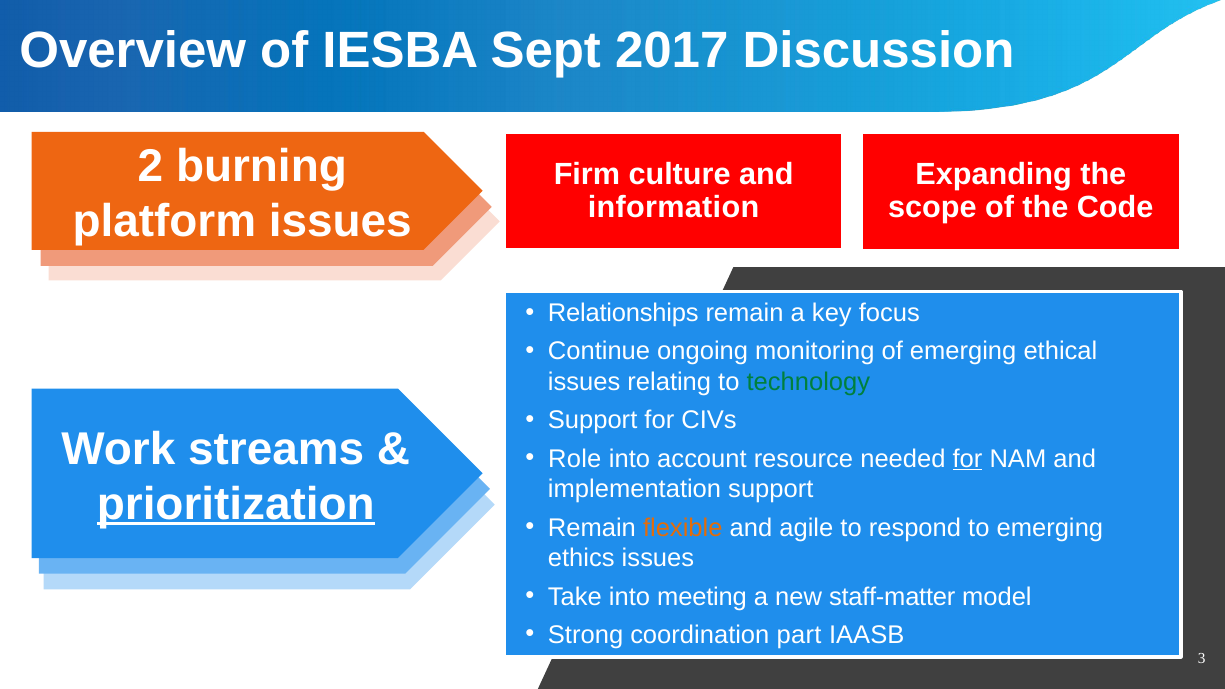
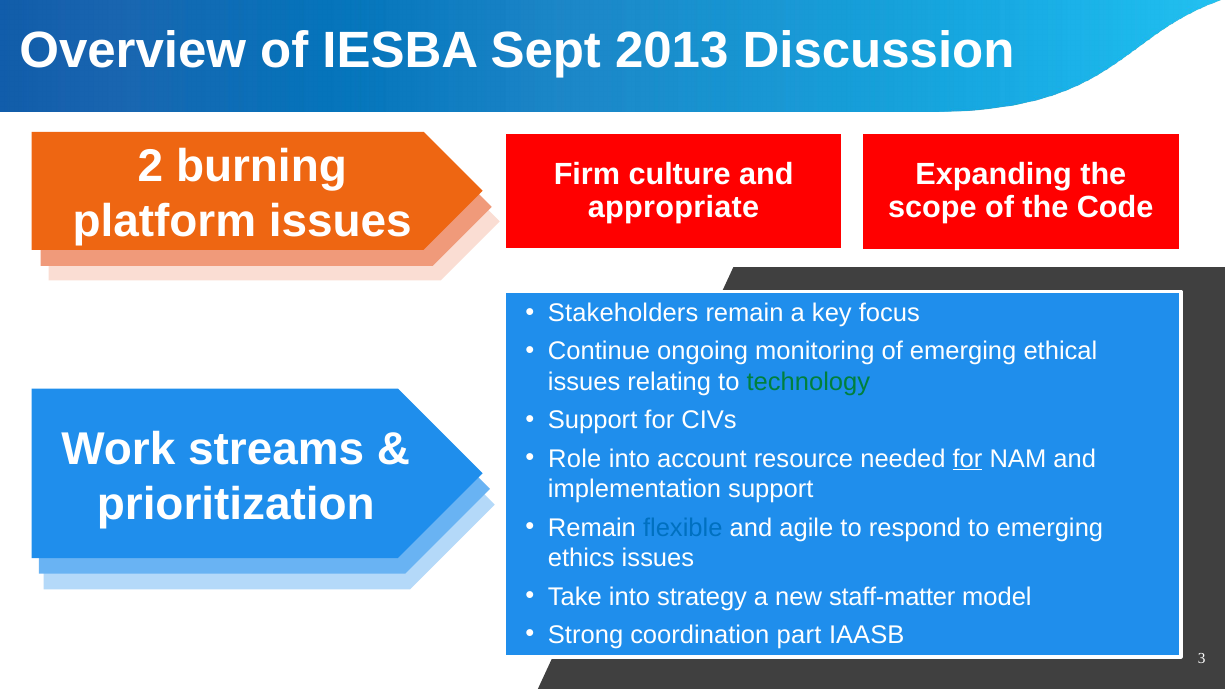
2017: 2017 -> 2013
information: information -> appropriate
Relationships: Relationships -> Stakeholders
prioritization underline: present -> none
flexible colour: orange -> blue
meeting: meeting -> strategy
